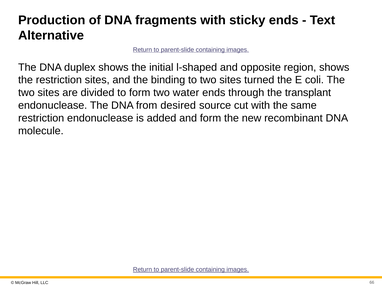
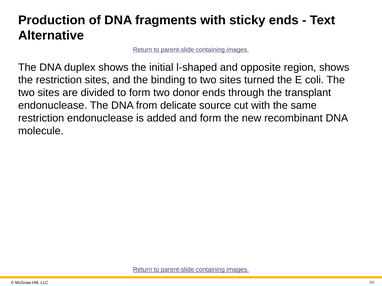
water: water -> donor
desired: desired -> delicate
